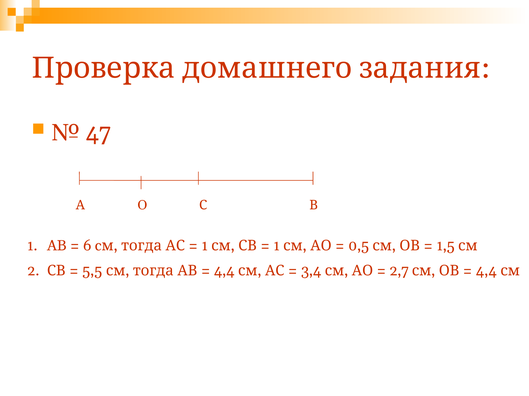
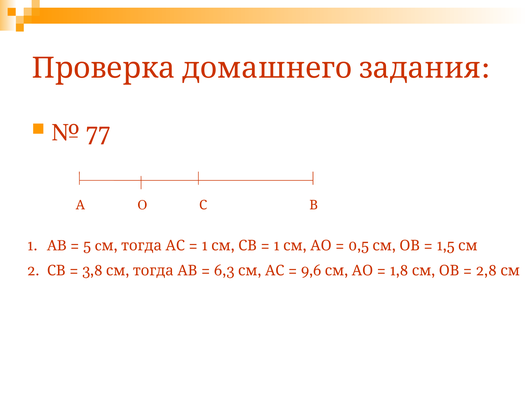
47: 47 -> 77
6: 6 -> 5
5,5: 5,5 -> 3,8
4,4 at (224, 271): 4,4 -> 6,3
3,4: 3,4 -> 9,6
2,7: 2,7 -> 1,8
4,4 at (486, 271): 4,4 -> 2,8
